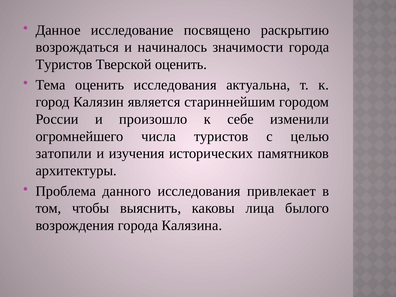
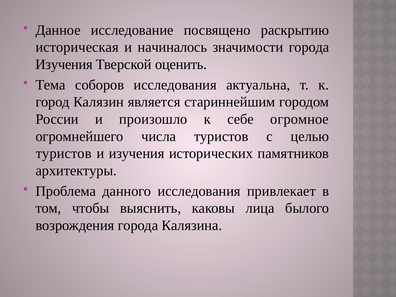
возрождаться: возрождаться -> историческая
Туристов at (64, 64): Туристов -> Изучения
Тема оценить: оценить -> соборов
изменили: изменили -> огромное
затопили at (64, 153): затопили -> туристов
